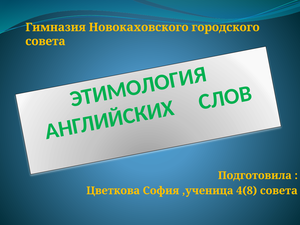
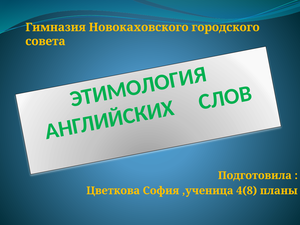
4(8 совета: совета -> планы
